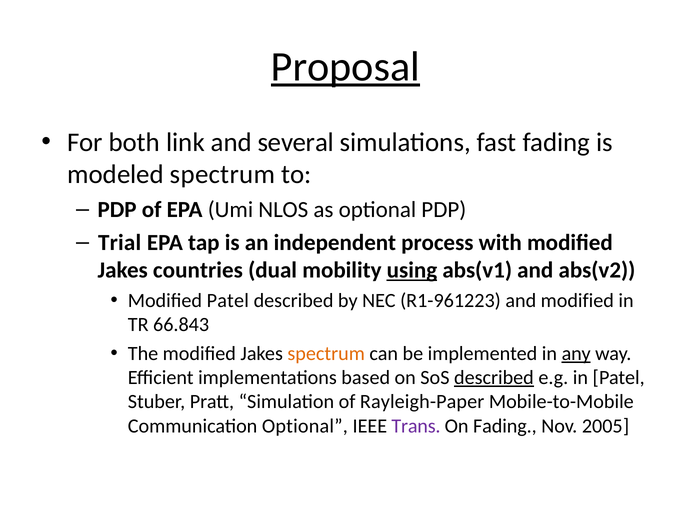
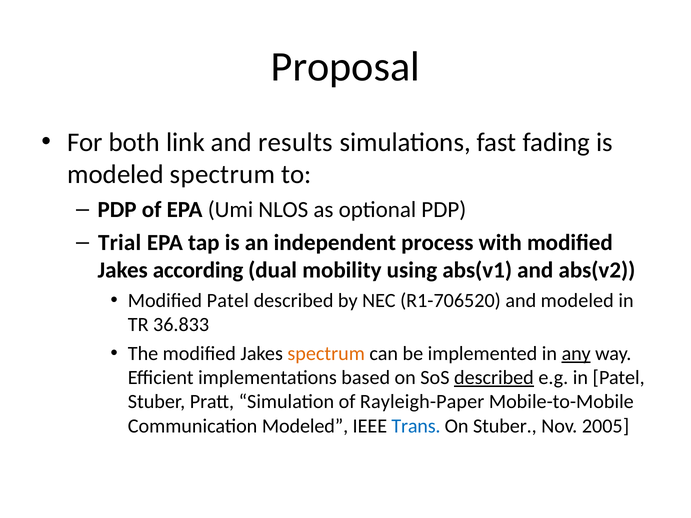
Proposal underline: present -> none
several: several -> results
countries: countries -> according
using underline: present -> none
R1-961223: R1-961223 -> R1-706520
and modified: modified -> modeled
66.843: 66.843 -> 36.833
Communication Optional: Optional -> Modeled
Trans colour: purple -> blue
On Fading: Fading -> Stuber
